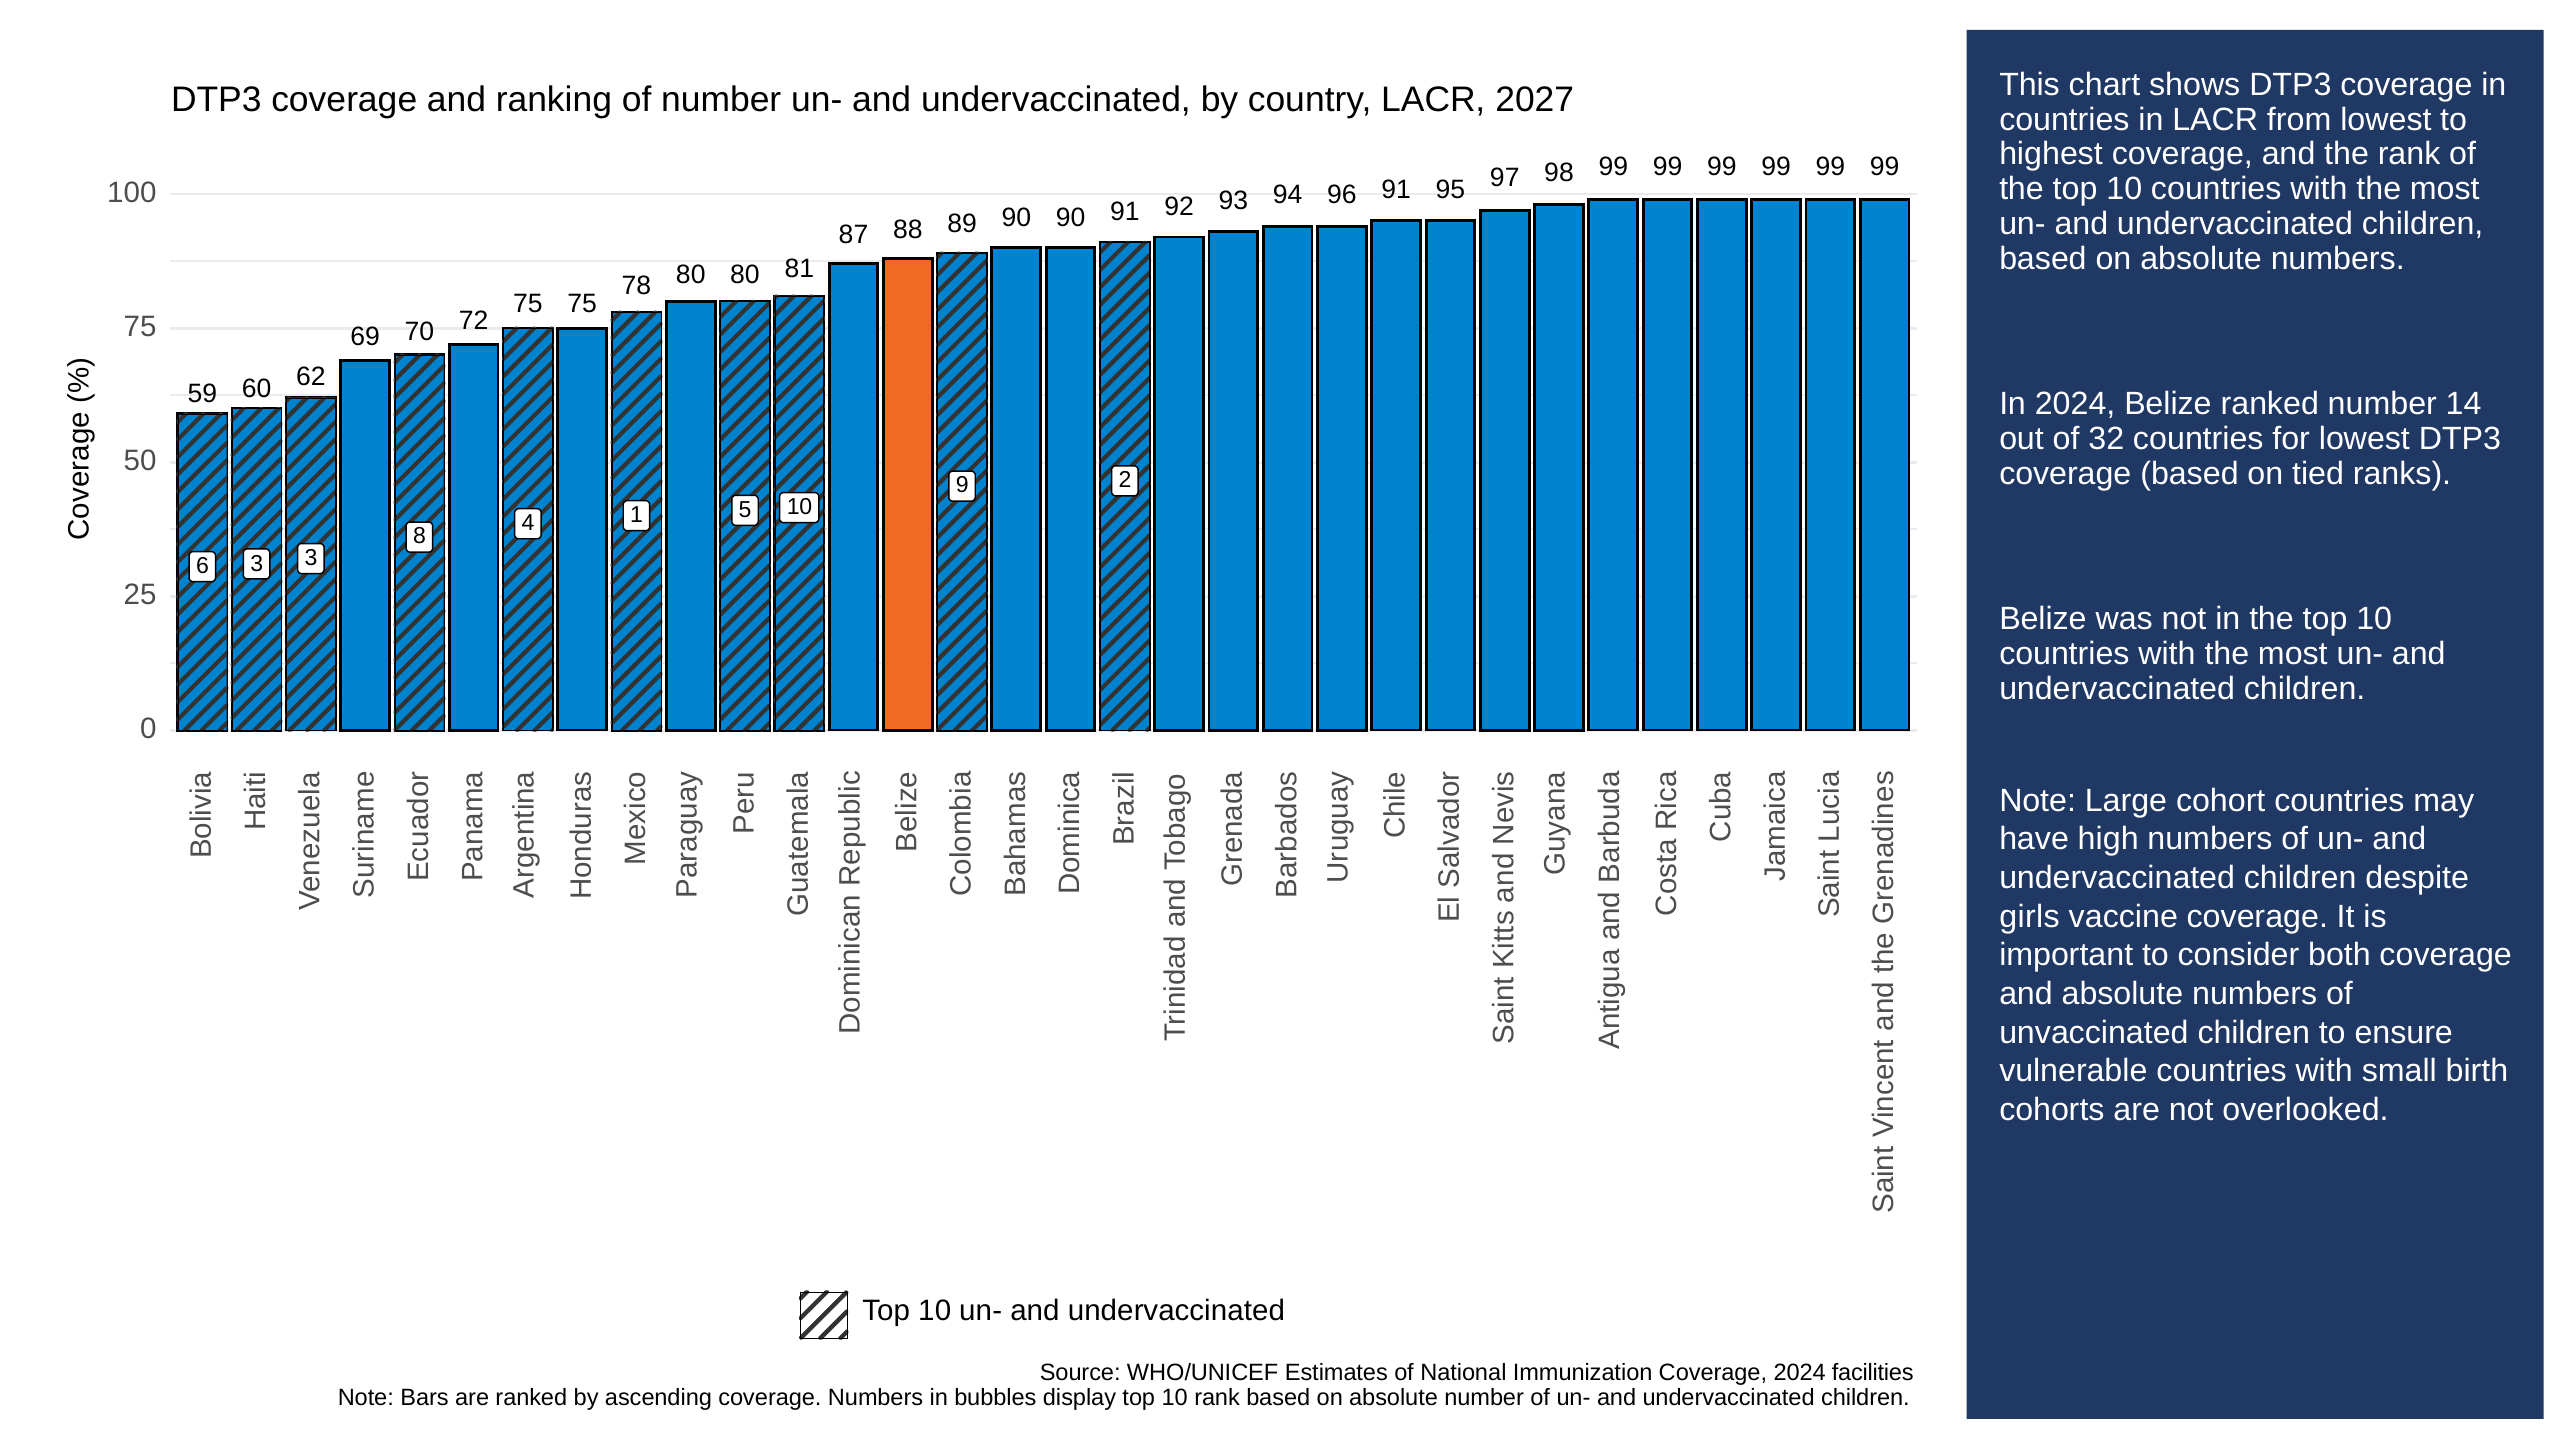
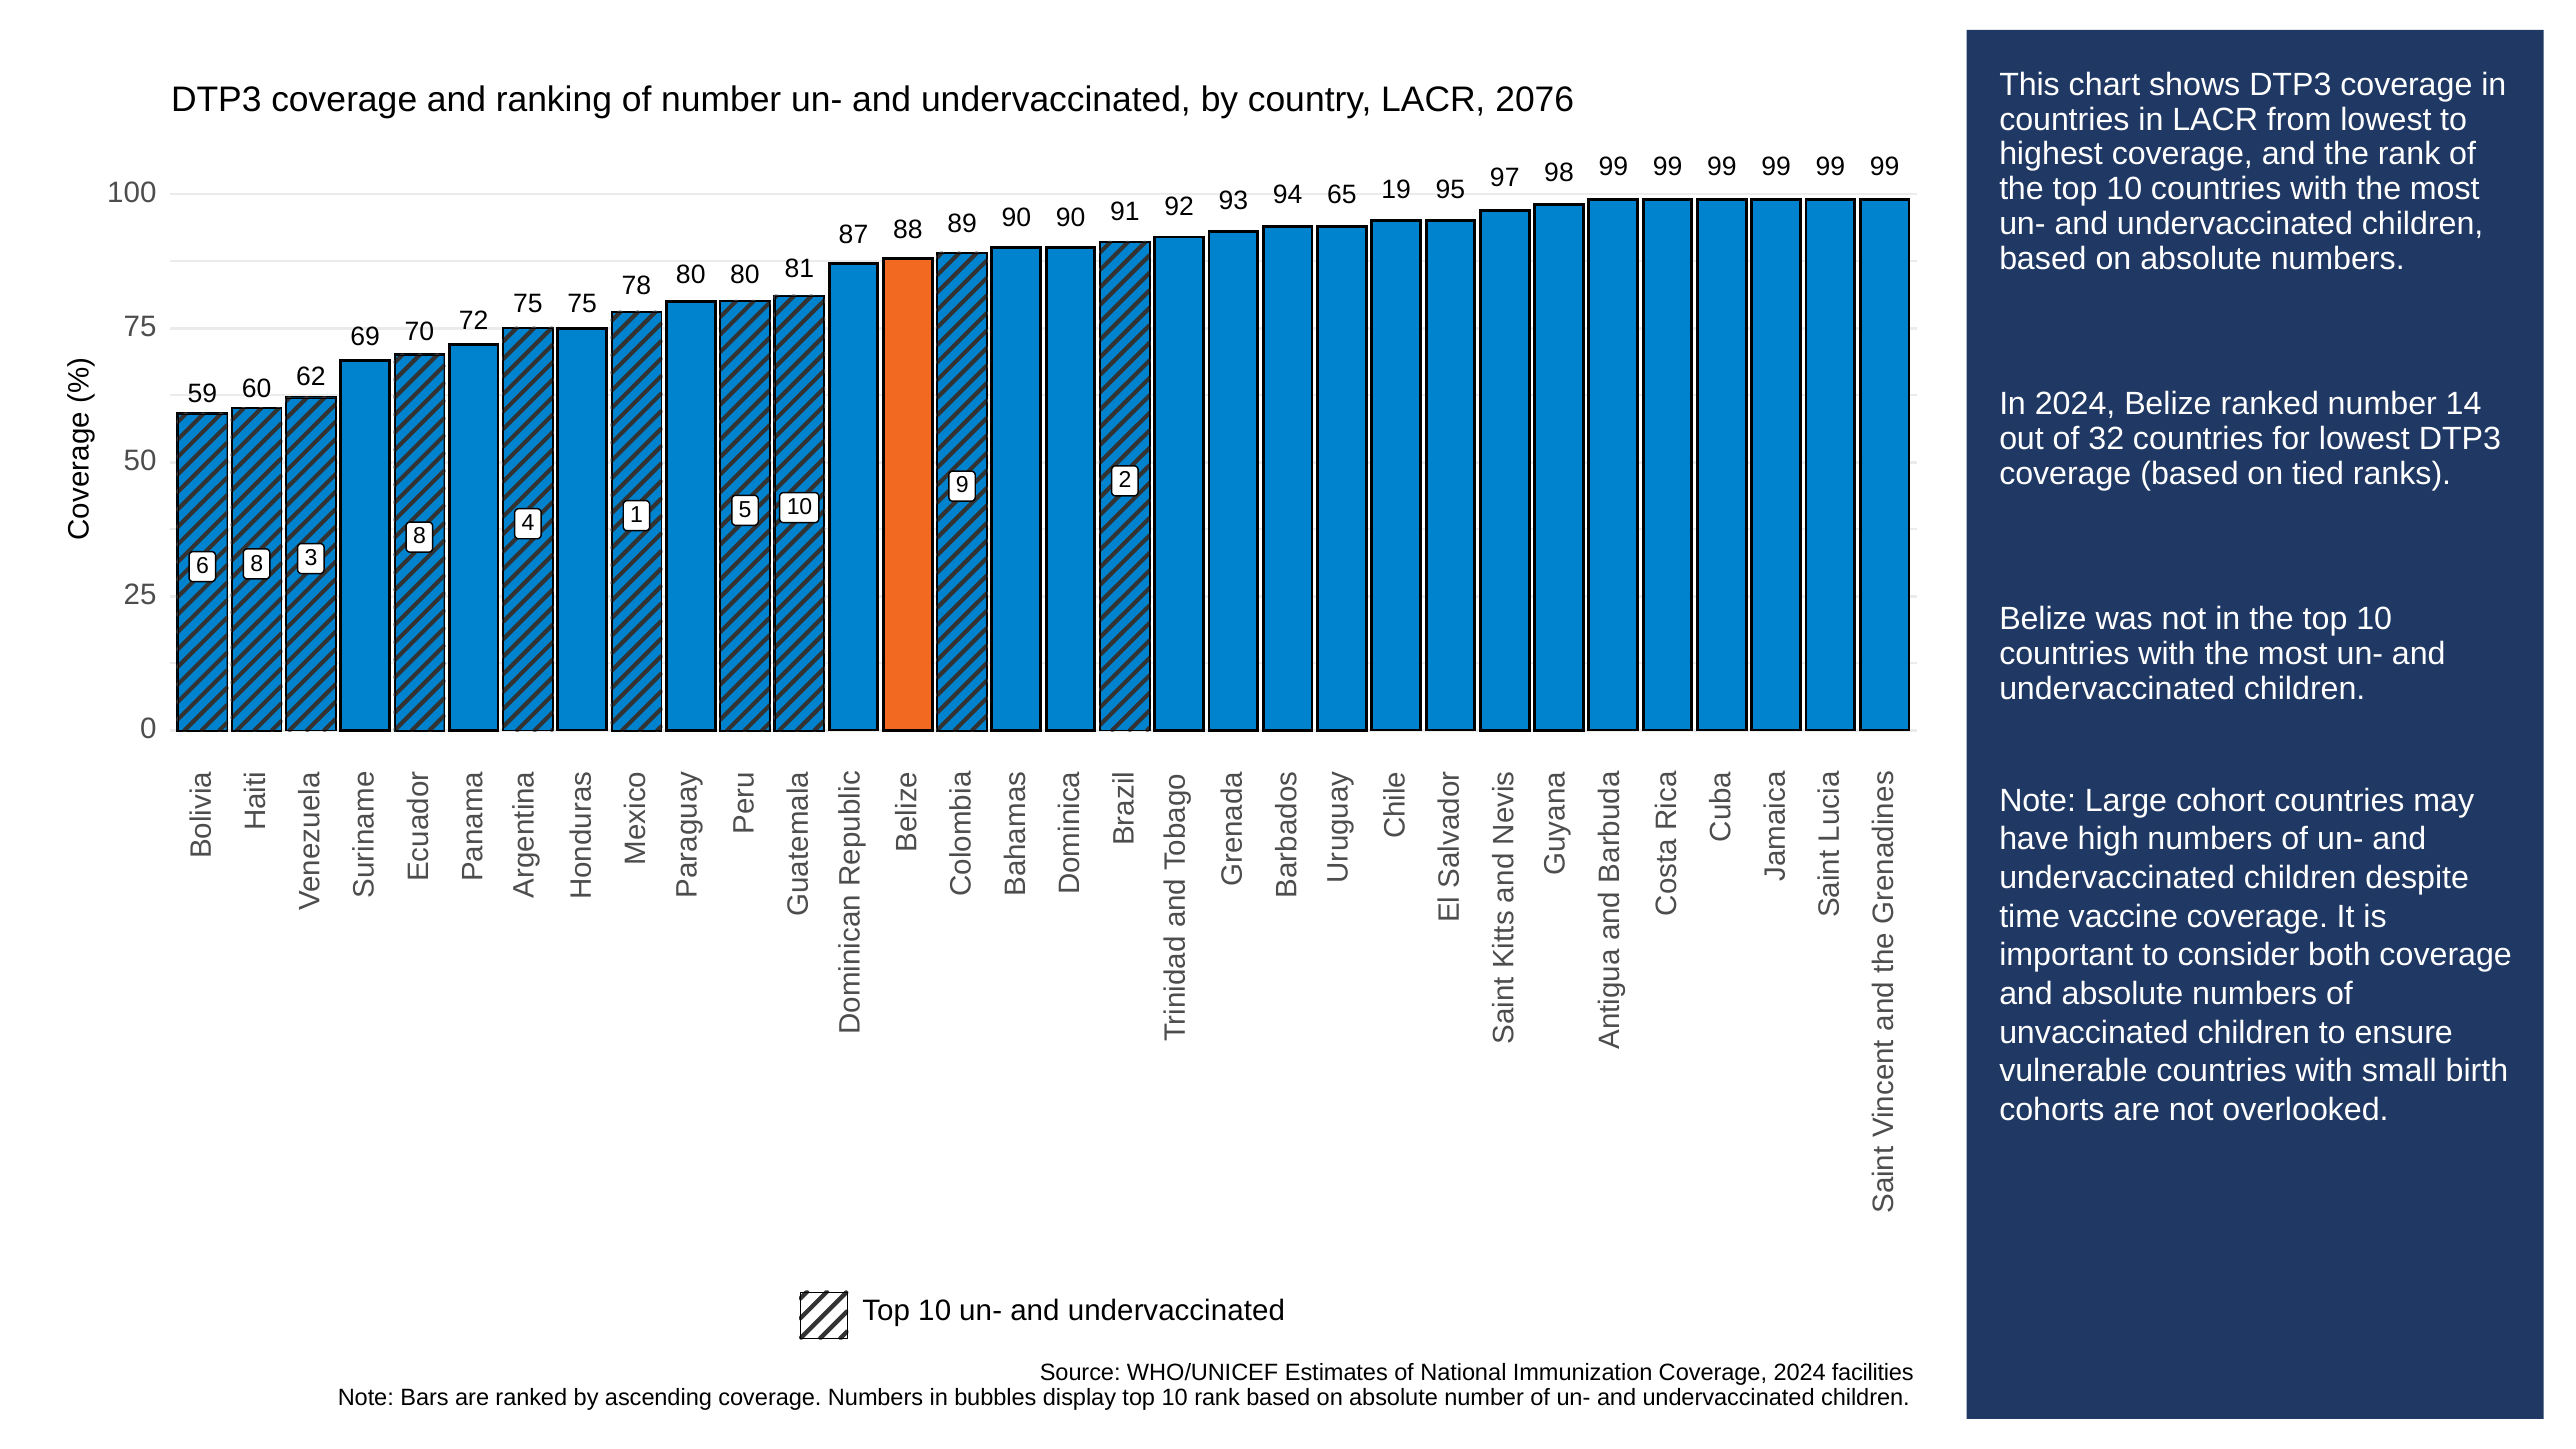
2027: 2027 -> 2076
94 91: 91 -> 19
96: 96 -> 65
6 3: 3 -> 8
girls: girls -> time
